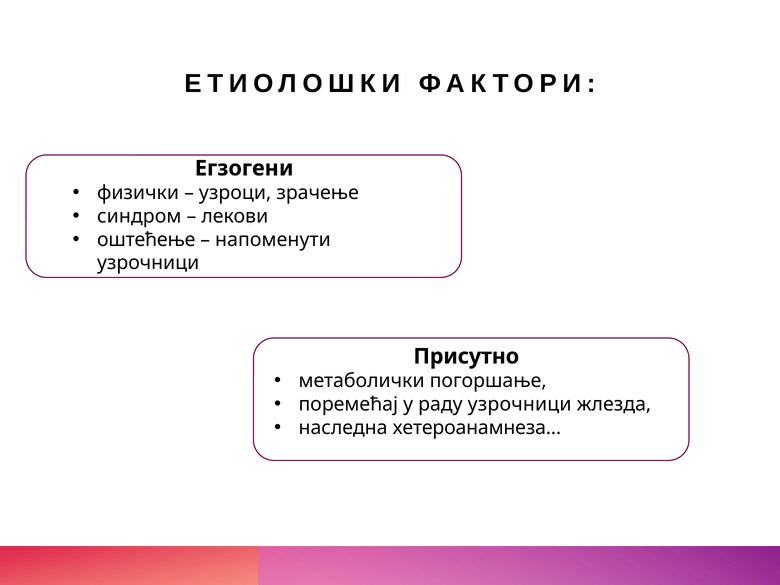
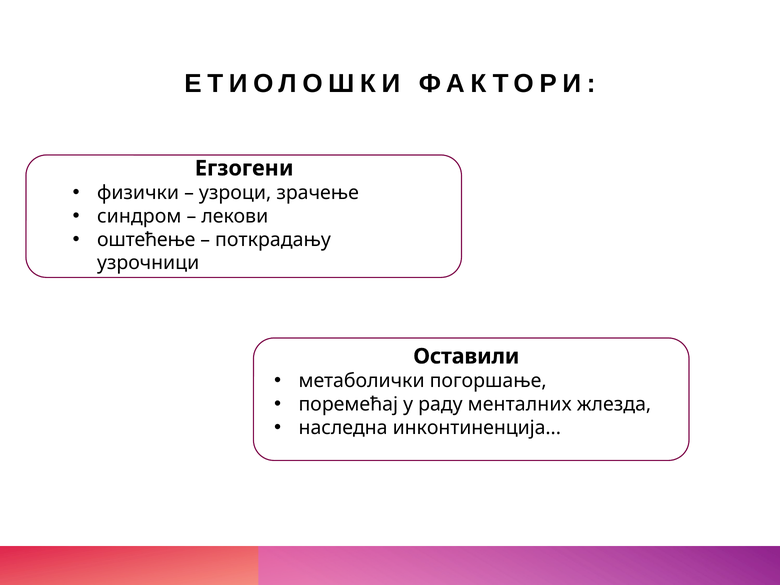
напоменути: напоменути -> поткрадању
Присутно: Присутно -> Оставили
раду узрочници: узрочници -> менталних
хетероанамнеза: хетероанамнеза -> инконтиненција
